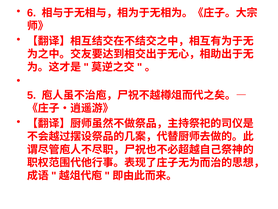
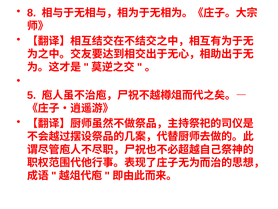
6: 6 -> 8
